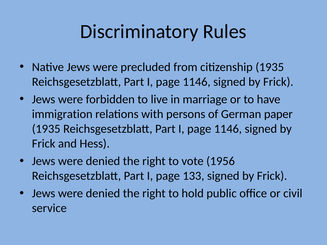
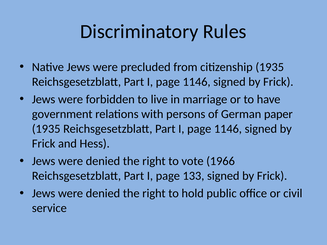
immigration: immigration -> government
1956: 1956 -> 1966
